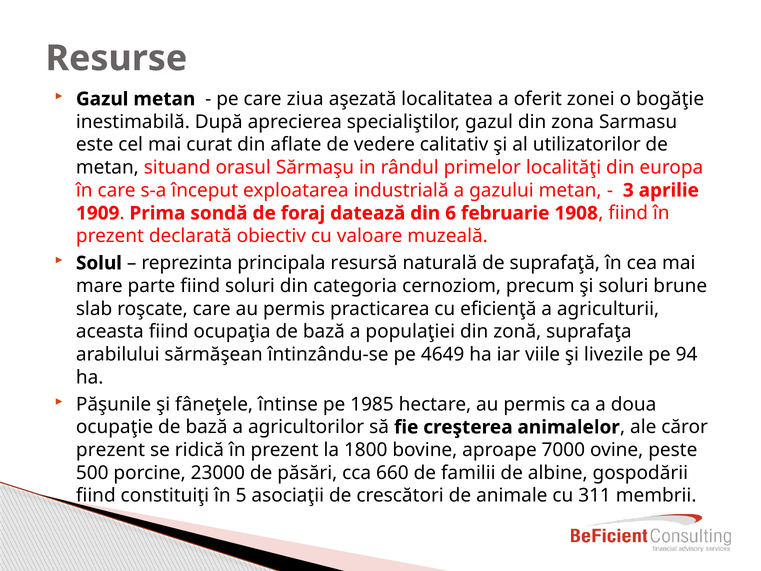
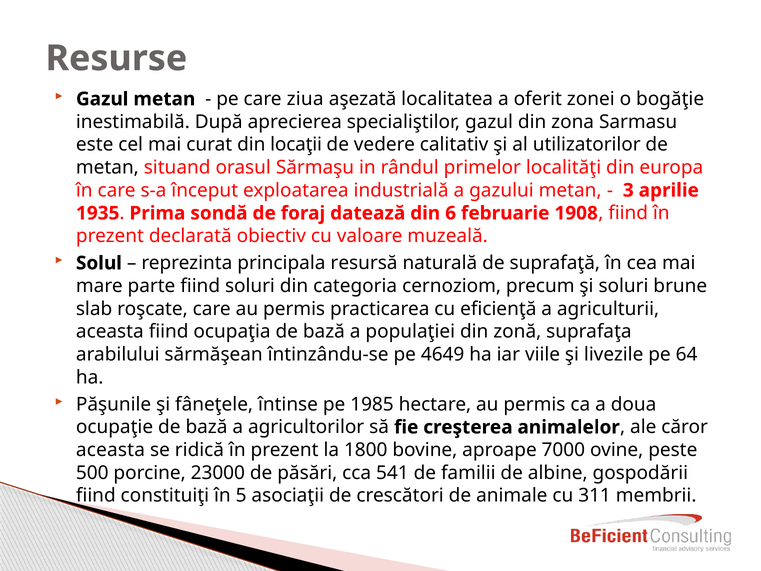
aflate: aflate -> locaţii
1909: 1909 -> 1935
94: 94 -> 64
prezent at (111, 450): prezent -> aceasta
660: 660 -> 541
